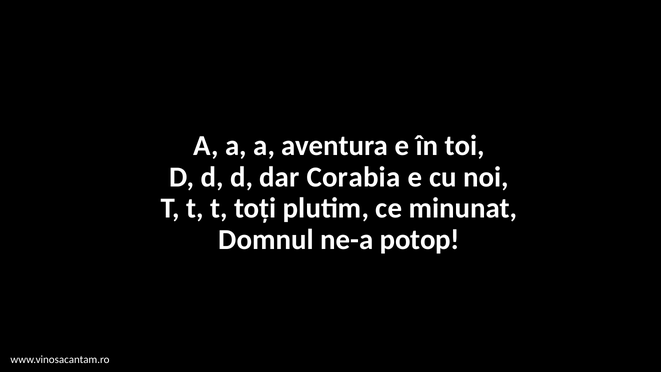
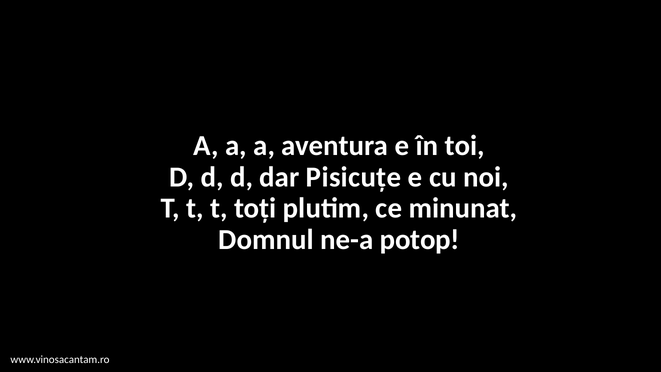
Corabia: Corabia -> Pisicuțe
